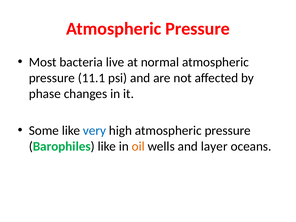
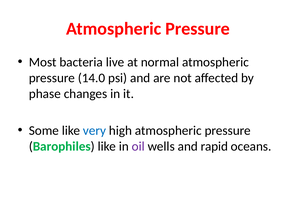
11.1: 11.1 -> 14.0
oil colour: orange -> purple
layer: layer -> rapid
